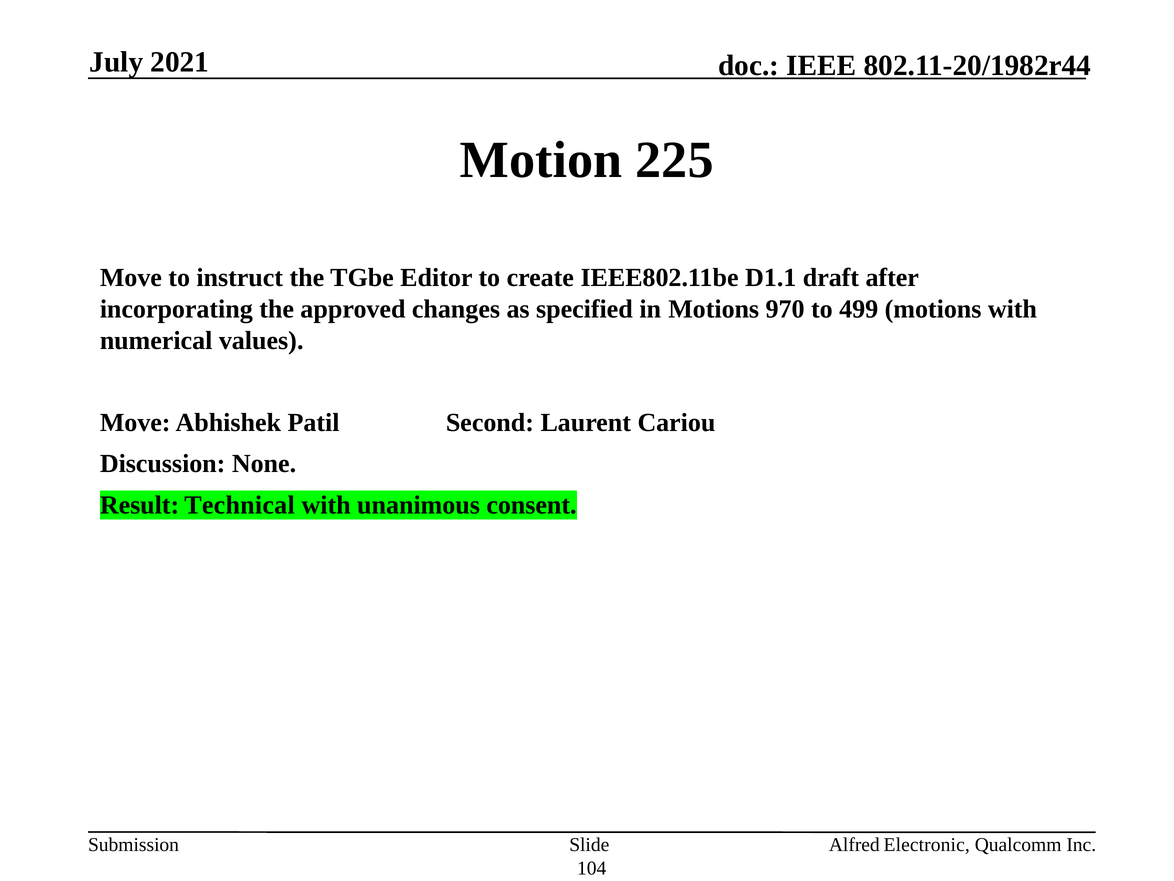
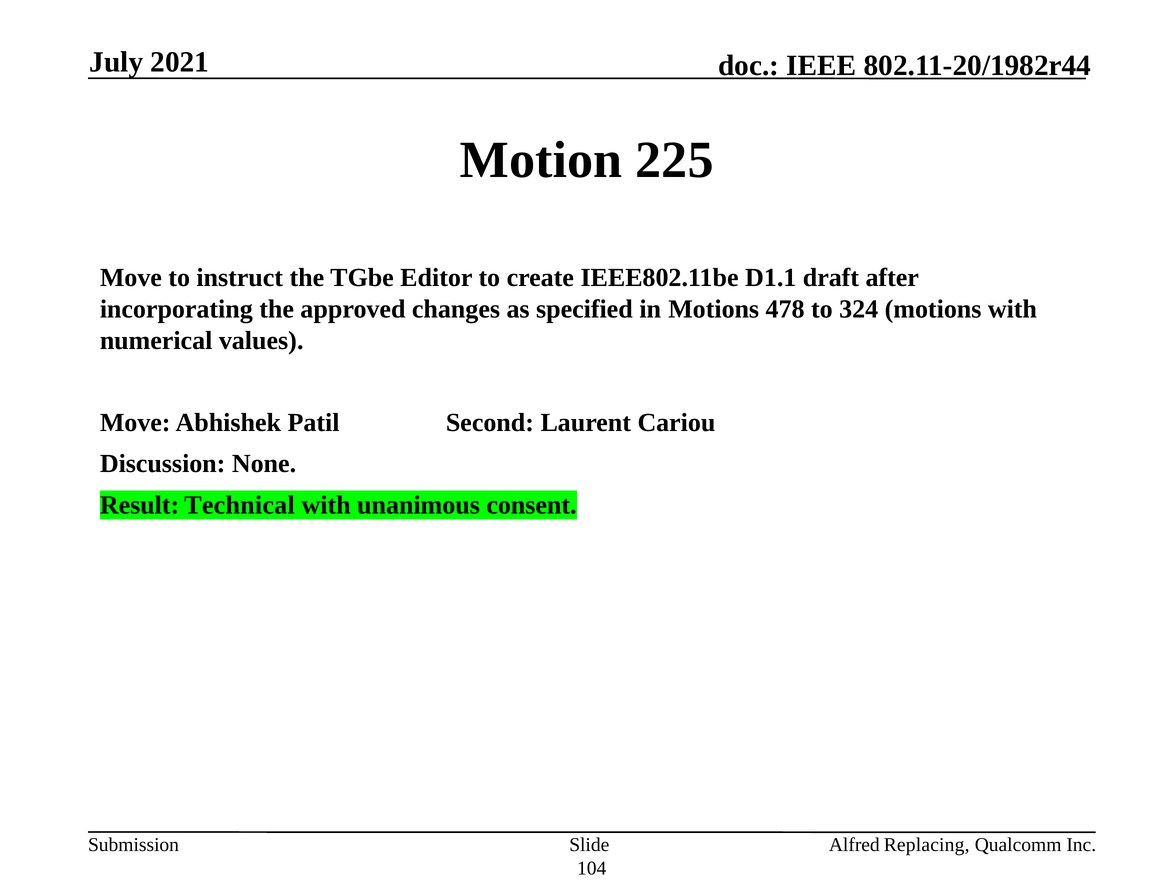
970: 970 -> 478
499: 499 -> 324
Electronic: Electronic -> Replacing
